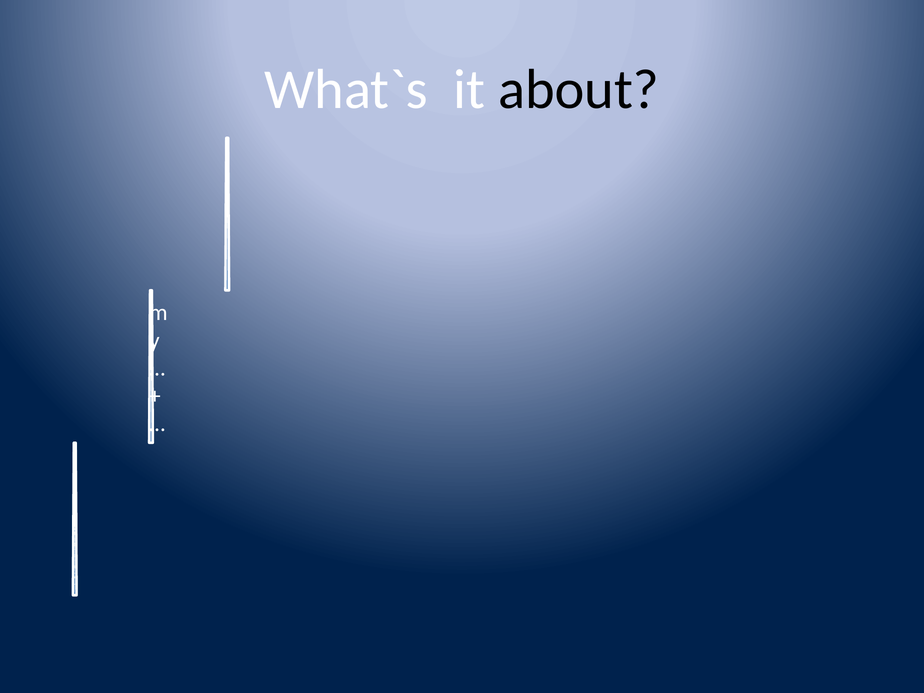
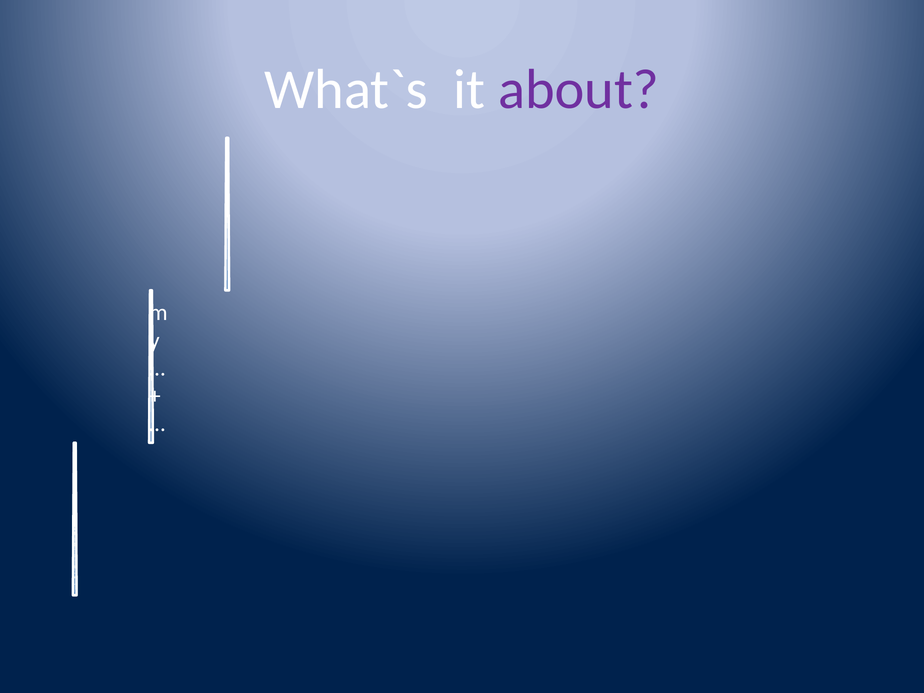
about colour: black -> purple
